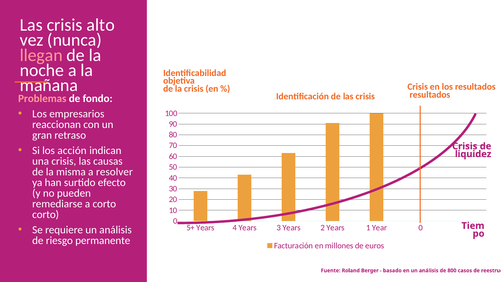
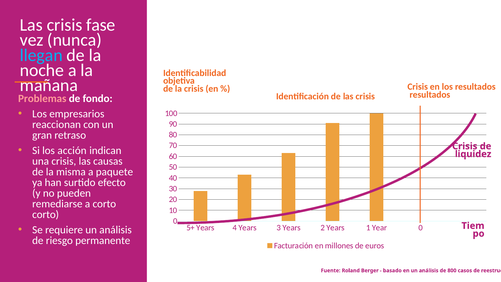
alto: alto -> fase
llegan colour: pink -> light blue
resolver: resolver -> paquete
